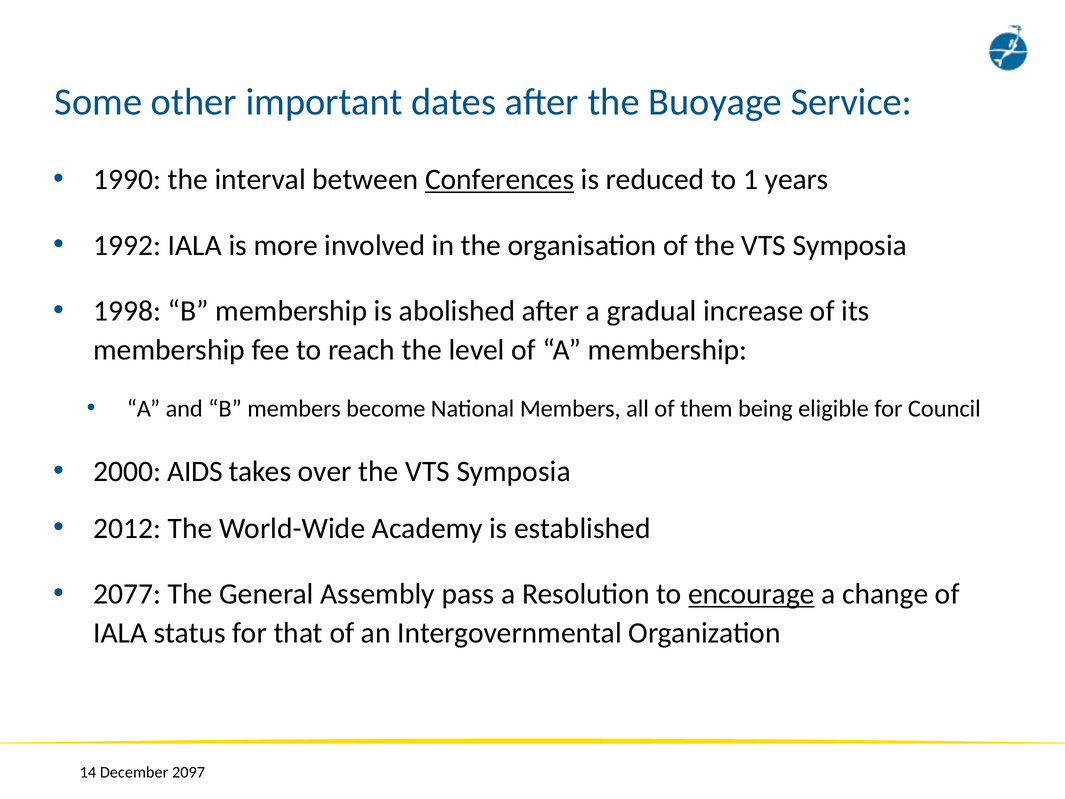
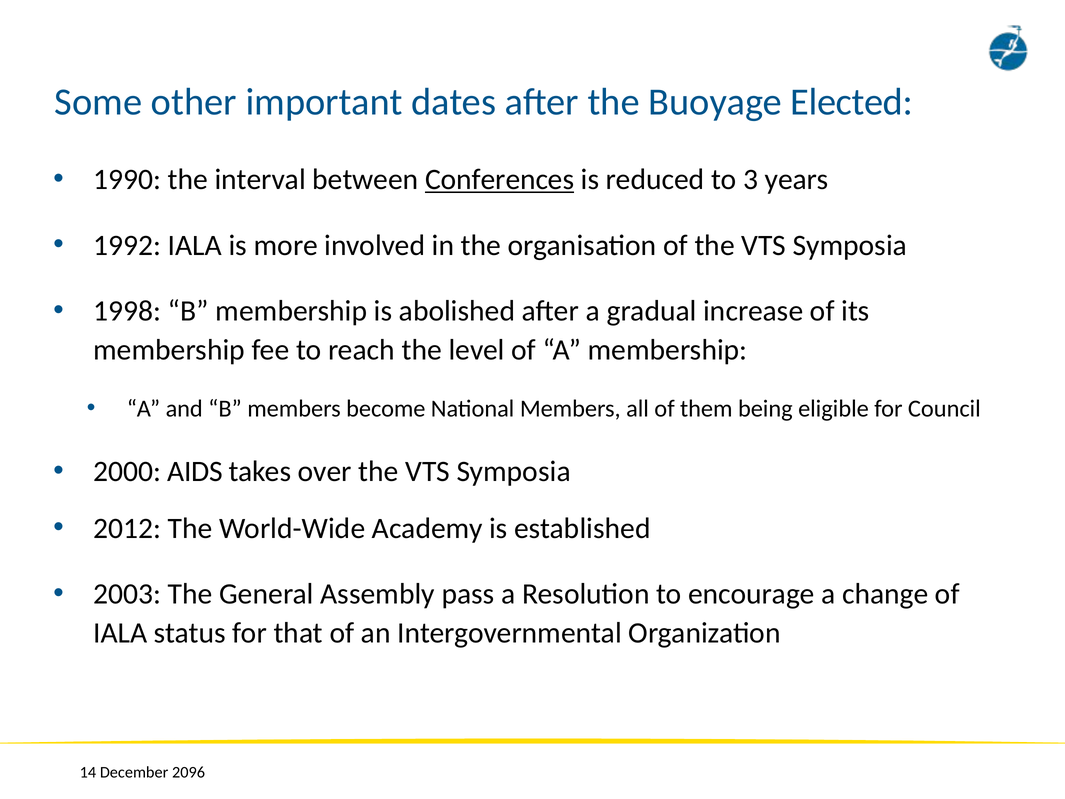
Service: Service -> Elected
1: 1 -> 3
2077: 2077 -> 2003
encourage underline: present -> none
2097: 2097 -> 2096
